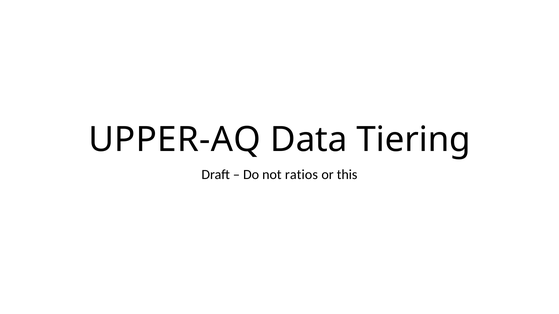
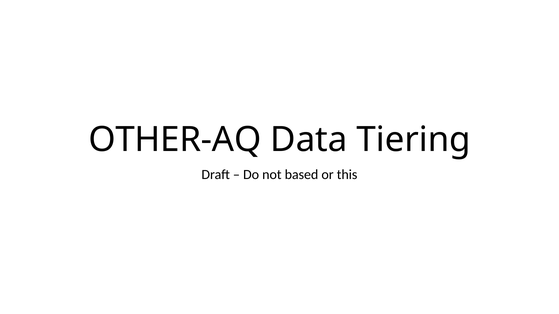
UPPER-AQ: UPPER-AQ -> OTHER-AQ
ratios: ratios -> based
